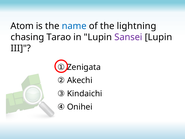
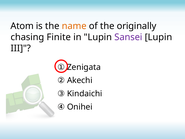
name colour: blue -> orange
lightning: lightning -> originally
Tarao: Tarao -> Finite
